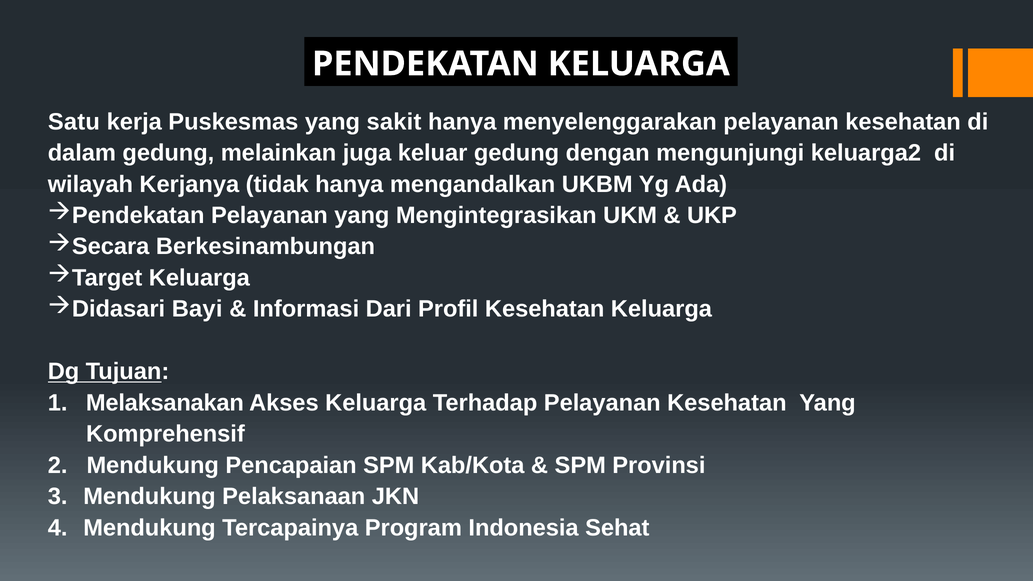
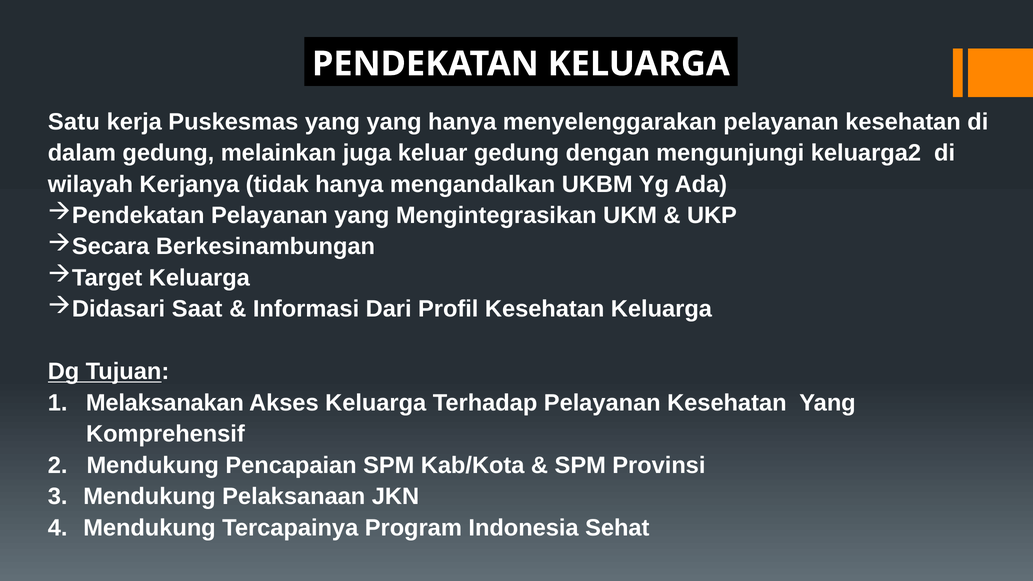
yang sakit: sakit -> yang
Bayi: Bayi -> Saat
